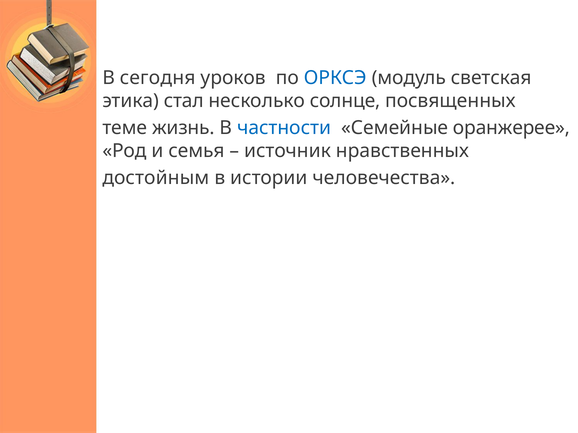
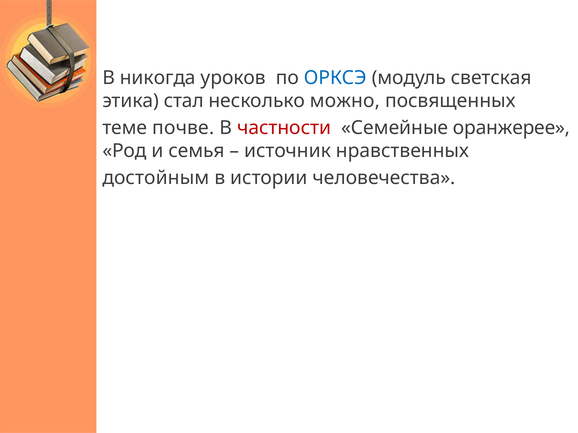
сегодня: сегодня -> никогда
солнце: солнце -> можно
жизнь: жизнь -> почве
частности colour: blue -> red
